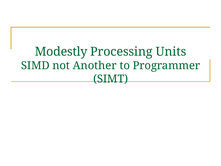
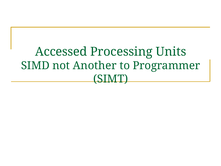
Modestly: Modestly -> Accessed
